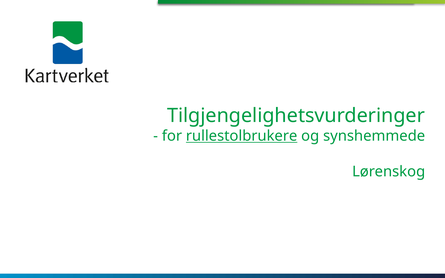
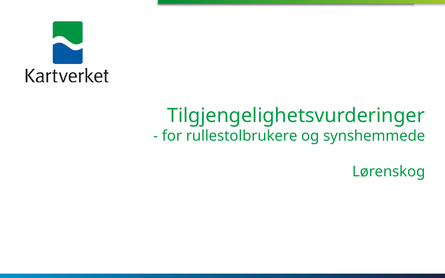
rullestolbrukere underline: present -> none
